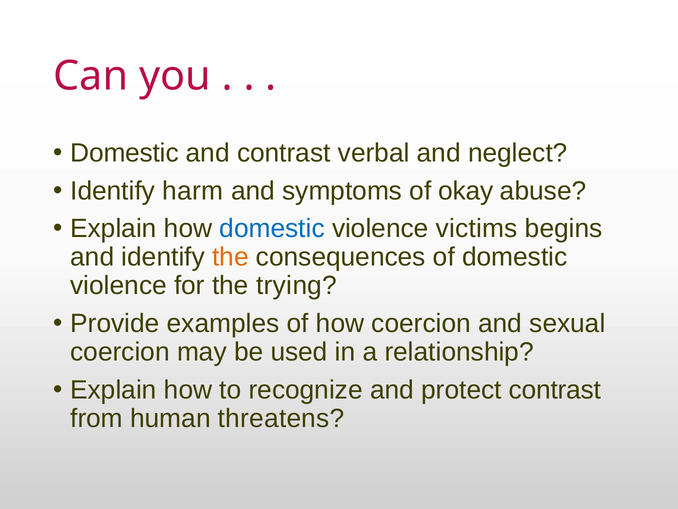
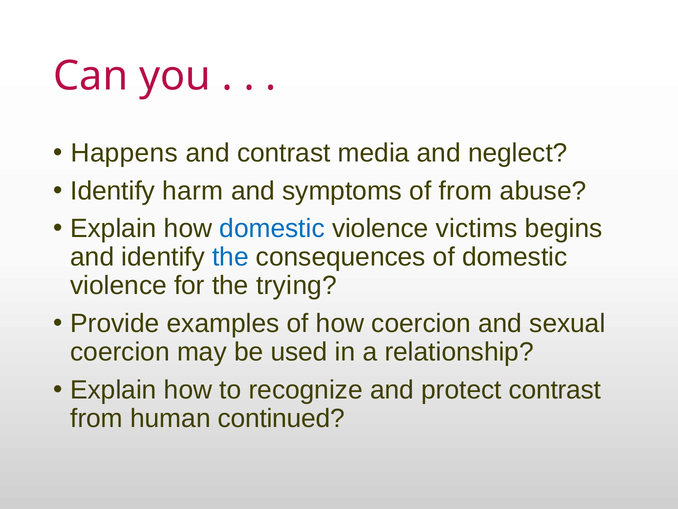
Domestic at (125, 153): Domestic -> Happens
verbal: verbal -> media
of okay: okay -> from
the at (230, 257) colour: orange -> blue
threatens: threatens -> continued
